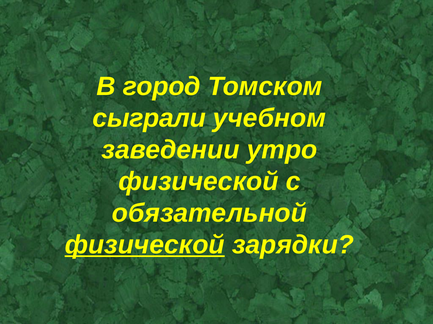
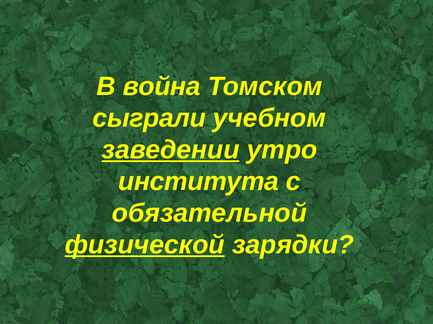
город: город -> война
заведении underline: none -> present
физической at (198, 182): физической -> института
